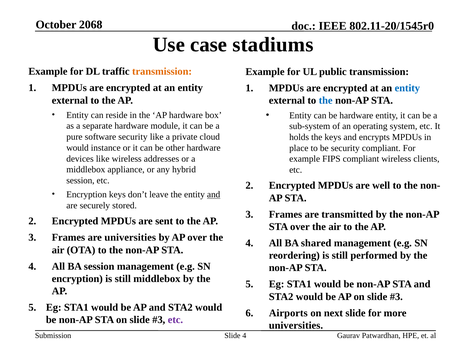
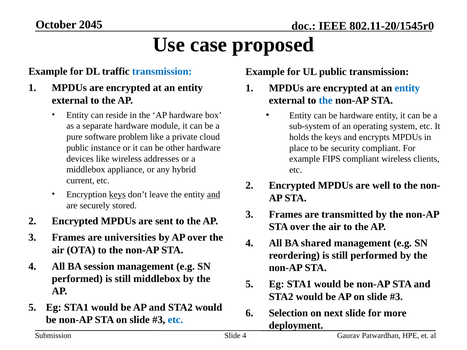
2068: 2068 -> 2045
stadiums: stadiums -> proposed
transmission at (162, 72) colour: orange -> blue
software security: security -> problem
would at (78, 148): would -> public
session at (80, 181): session -> current
keys at (117, 195) underline: none -> present
encryption at (77, 279): encryption -> performed
Airports: Airports -> Selection
etc at (175, 320) colour: purple -> blue
universities at (296, 326): universities -> deployment
